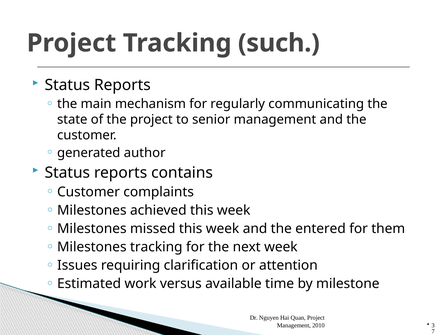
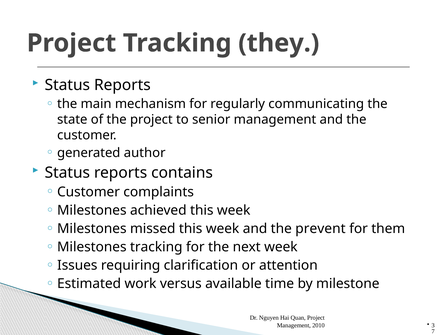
such: such -> they
entered: entered -> prevent
